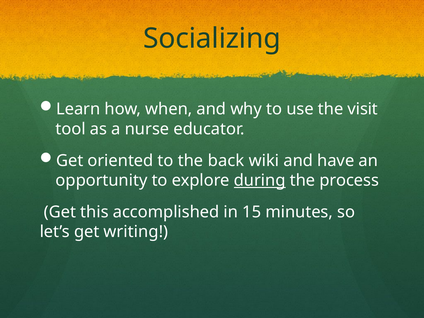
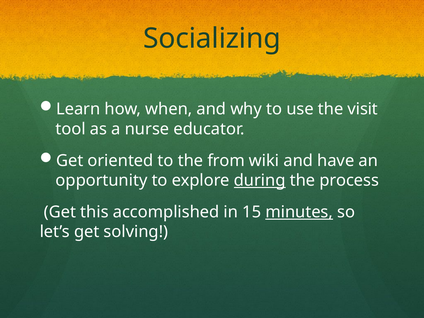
back: back -> from
minutes underline: none -> present
writing: writing -> solving
